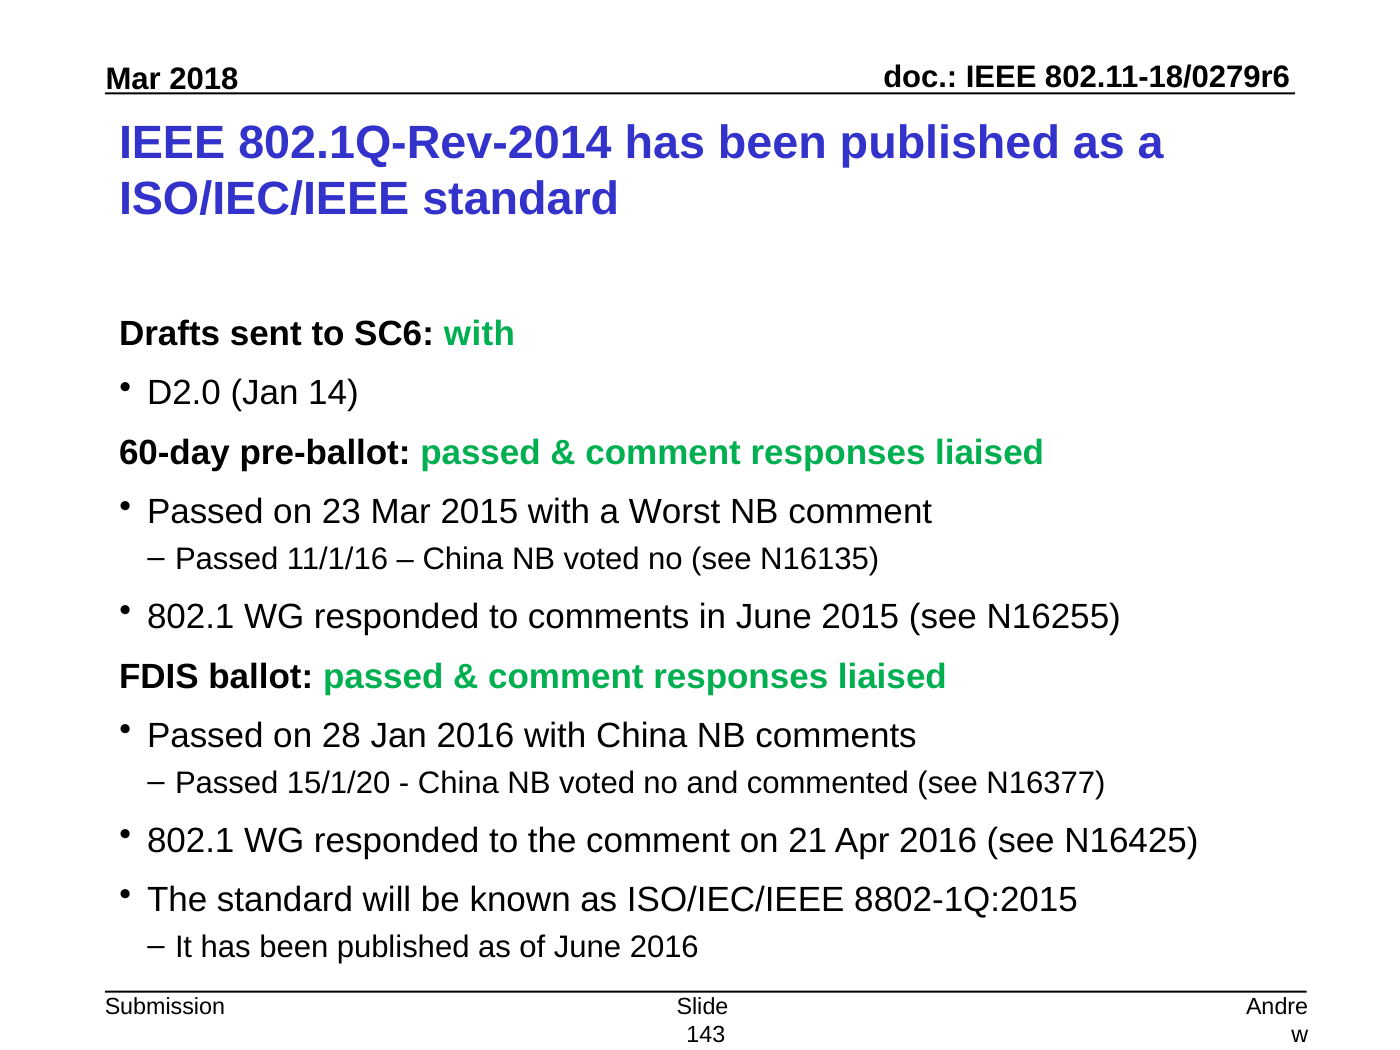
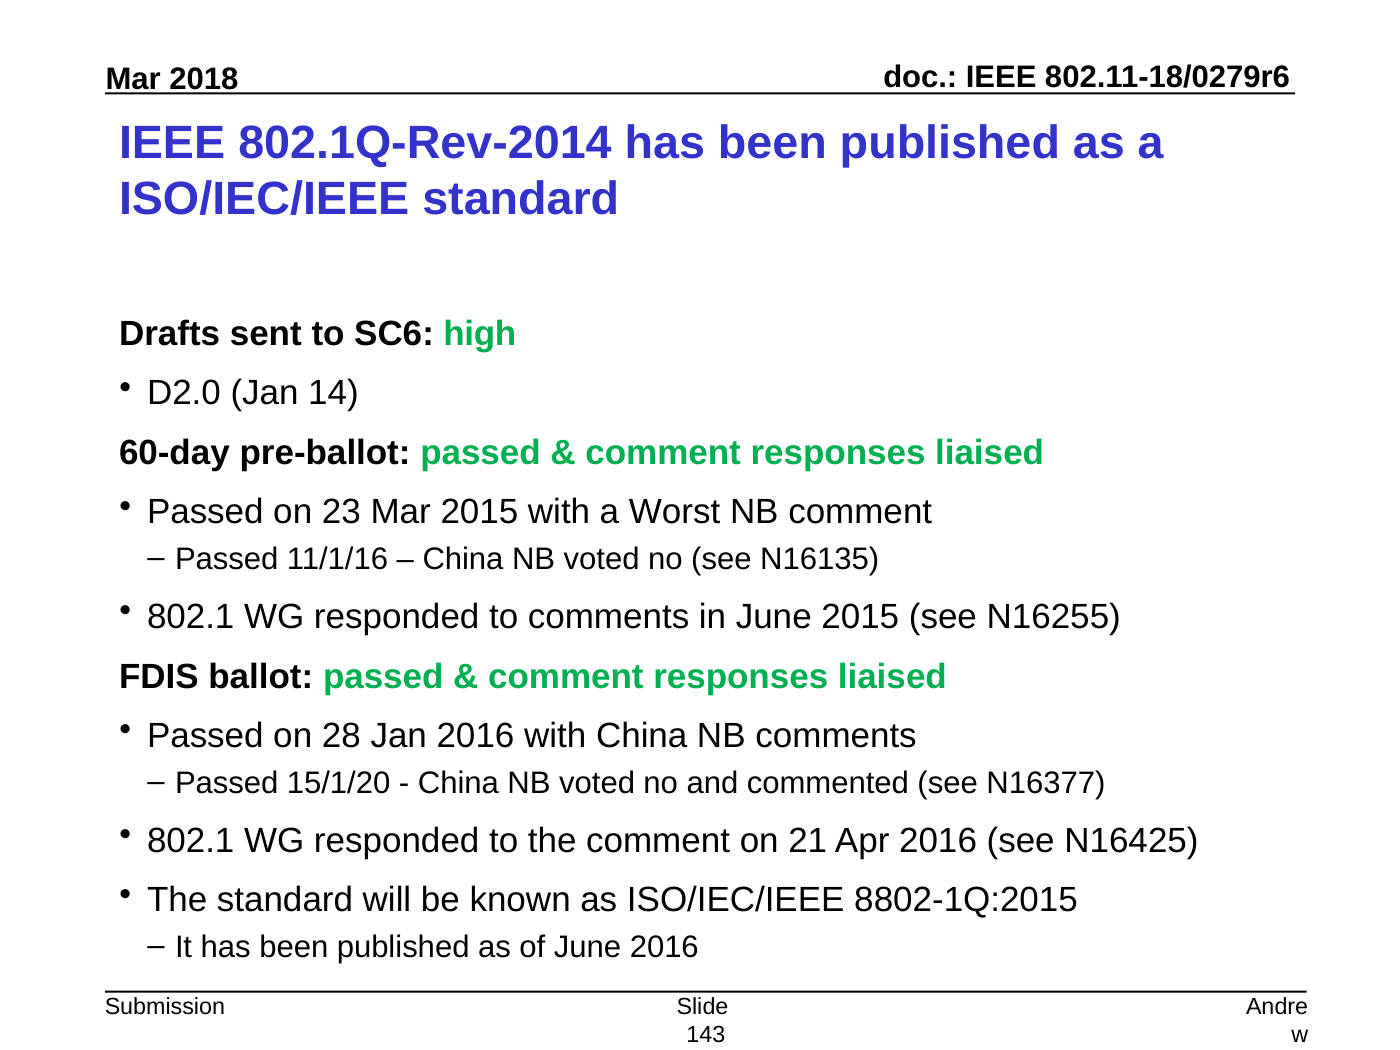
SC6 with: with -> high
